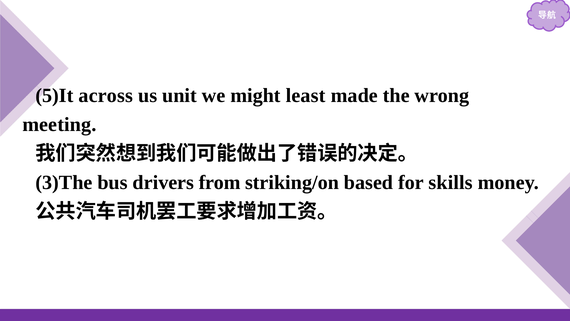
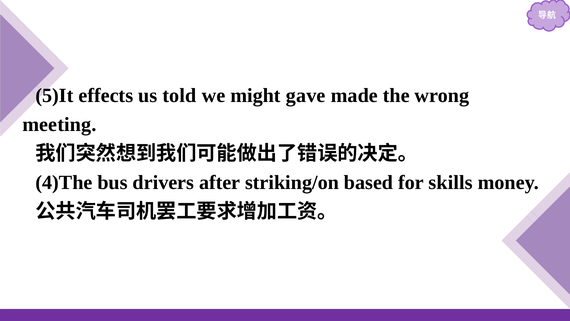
across: across -> effects
unit: unit -> told
least: least -> gave
3)The: 3)The -> 4)The
from: from -> after
